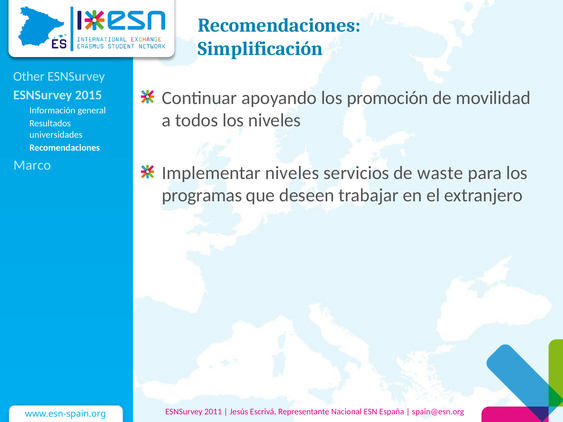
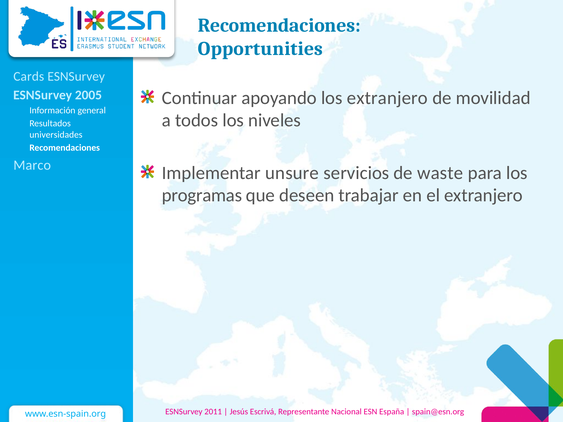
Simplificación: Simplificación -> Opportunities
Other: Other -> Cards
2015: 2015 -> 2005
los promoción: promoción -> extranjero
Implementar niveles: niveles -> unsure
